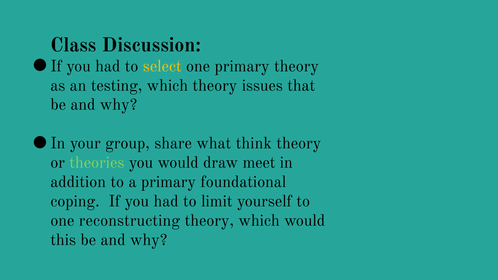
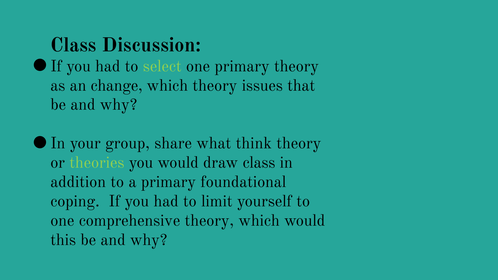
select colour: yellow -> light green
testing: testing -> change
draw meet: meet -> class
reconstructing: reconstructing -> comprehensive
